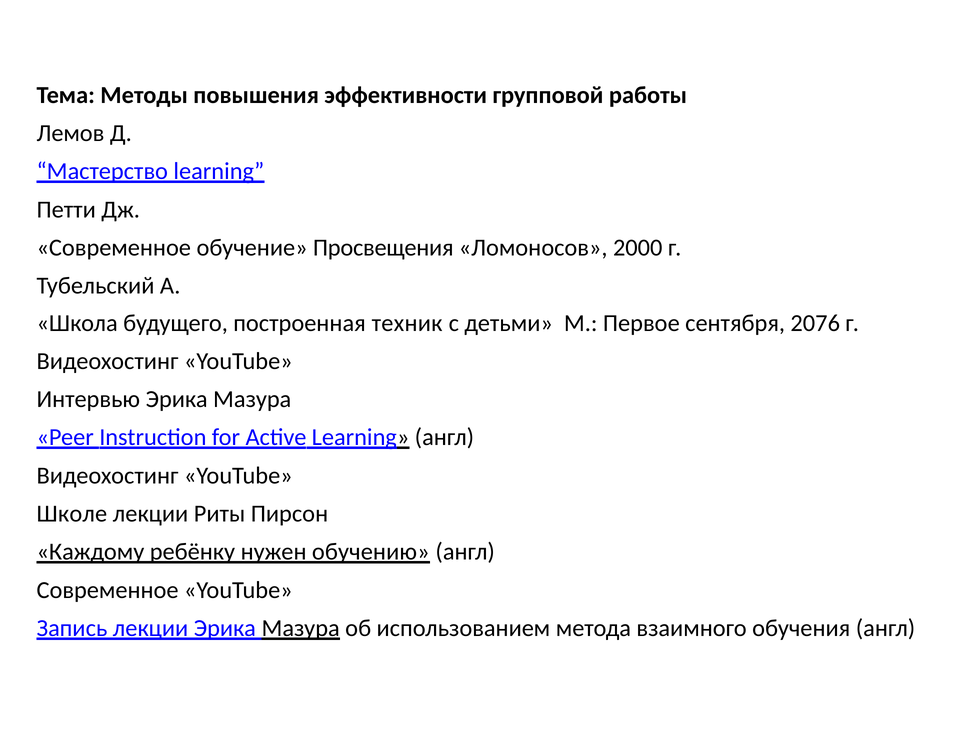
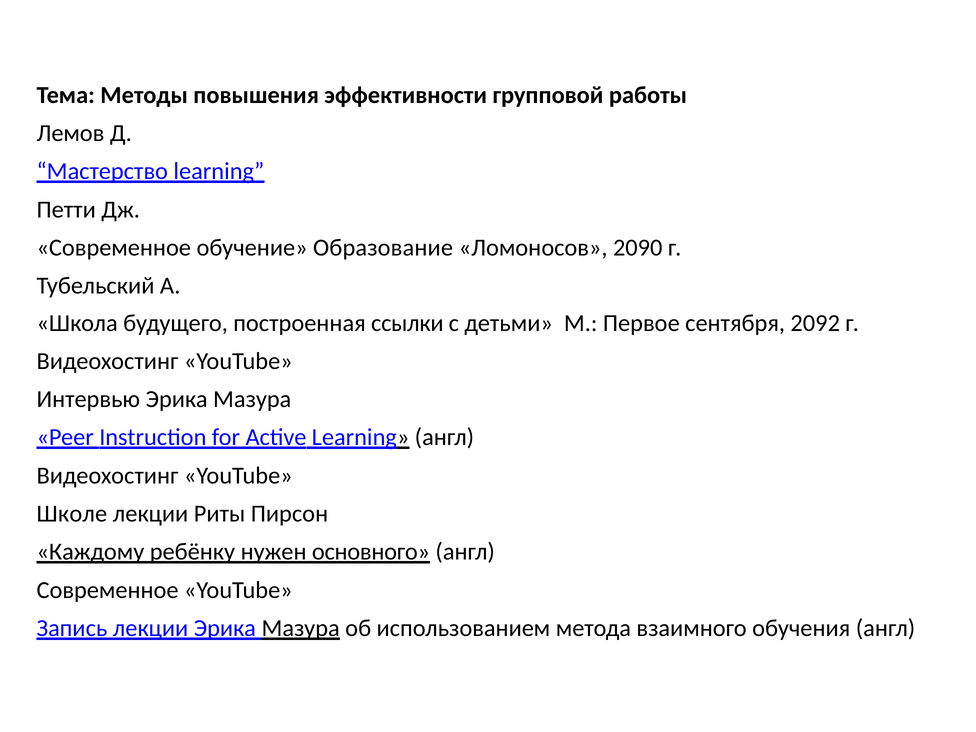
Просвещения: Просвещения -> Образование
2000: 2000 -> 2090
техник: техник -> ссылки
2076: 2076 -> 2092
обучению: обучению -> основного
